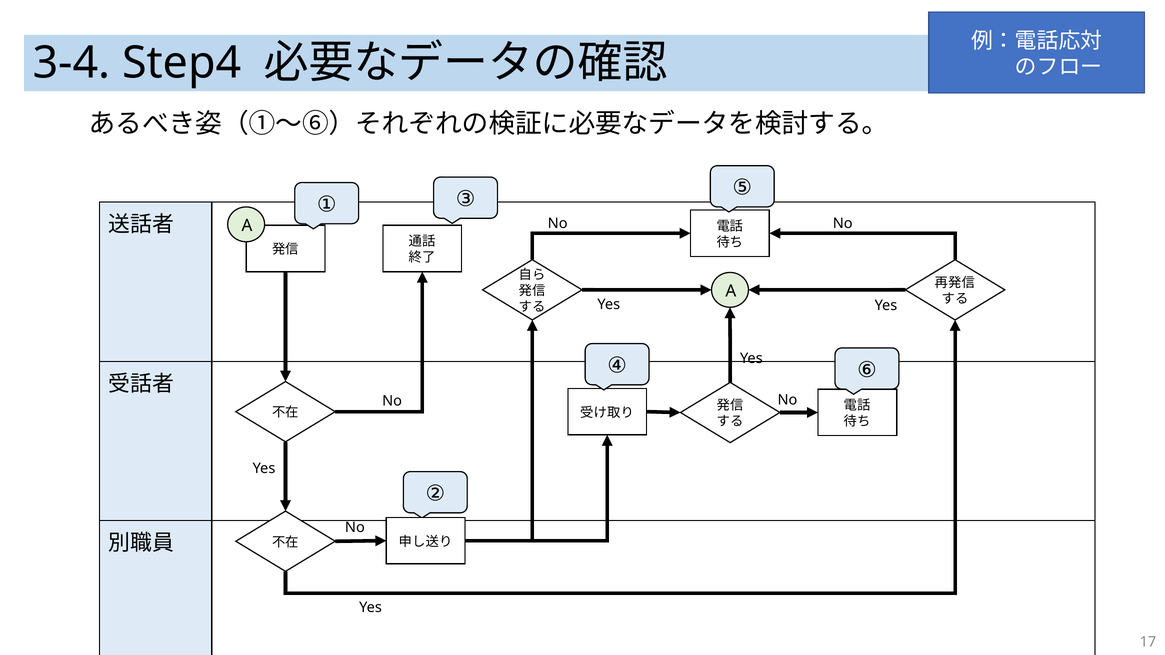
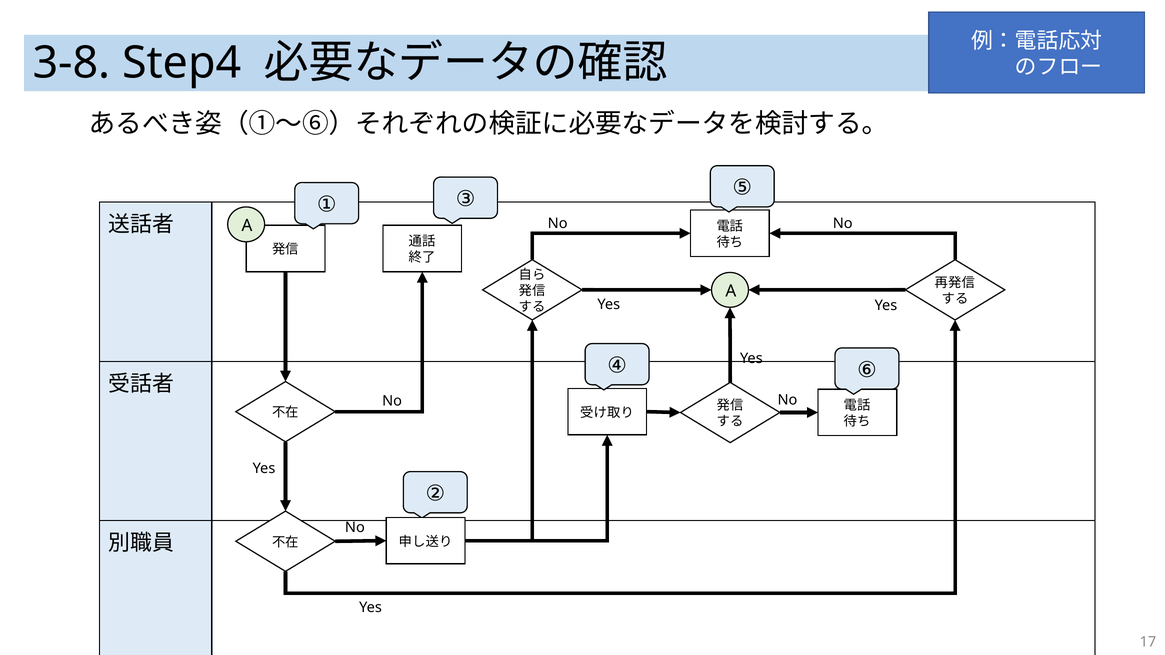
3-4: 3-4 -> 3-8
